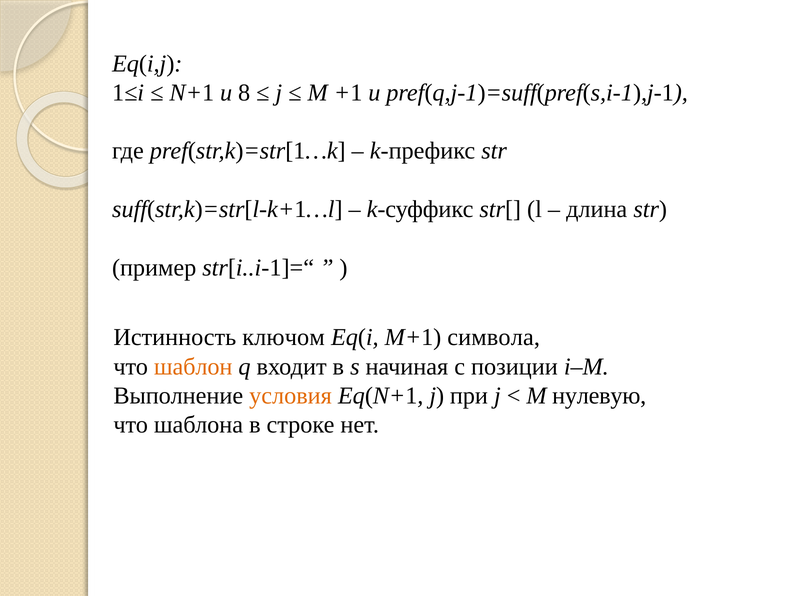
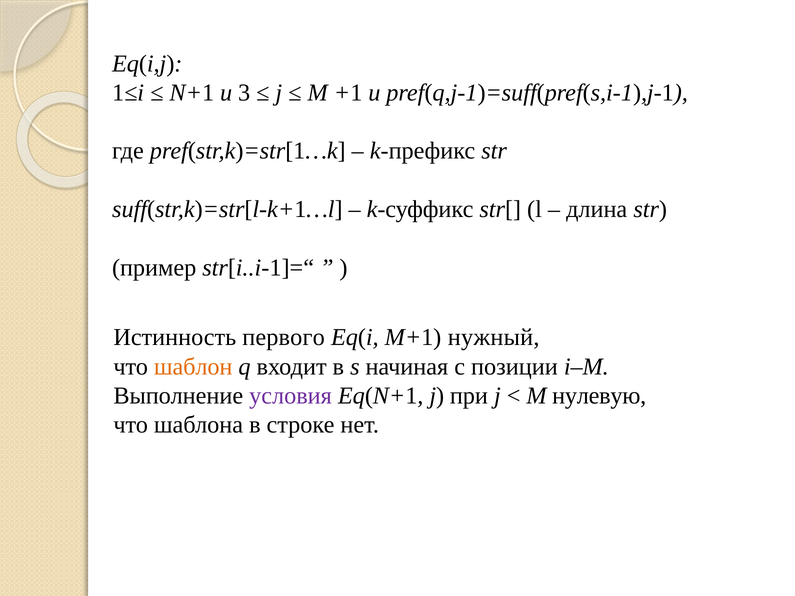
8: 8 -> 3
ключом: ключом -> первого
символа: символа -> нужный
условия colour: orange -> purple
